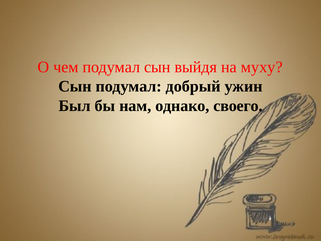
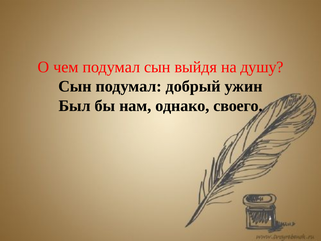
муху: муху -> душу
